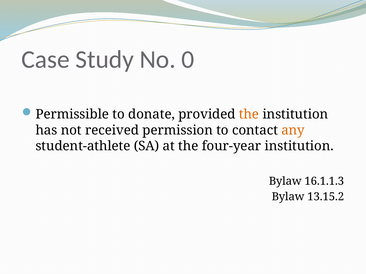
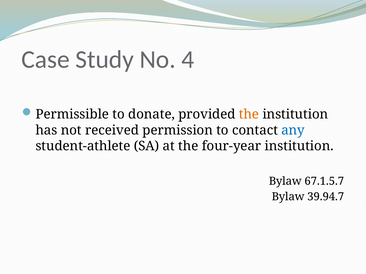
0: 0 -> 4
any colour: orange -> blue
16.1.1.3: 16.1.1.3 -> 67.1.5.7
13.15.2: 13.15.2 -> 39.94.7
